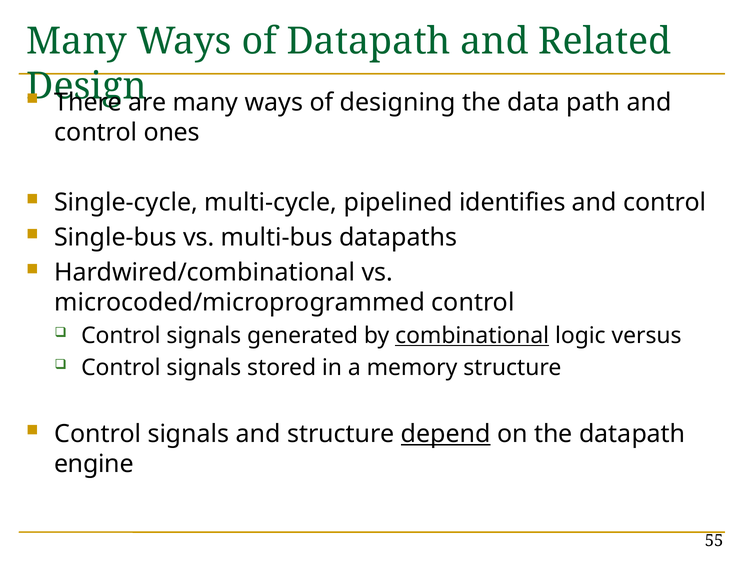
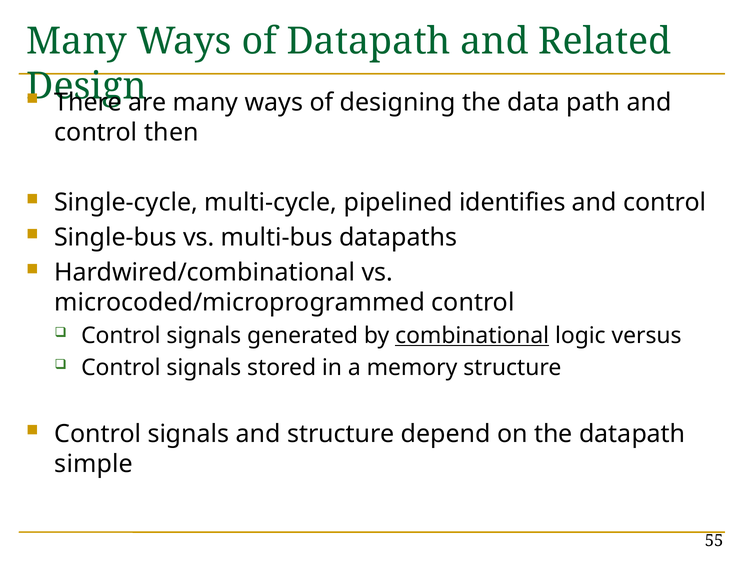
ones: ones -> then
depend underline: present -> none
engine: engine -> simple
